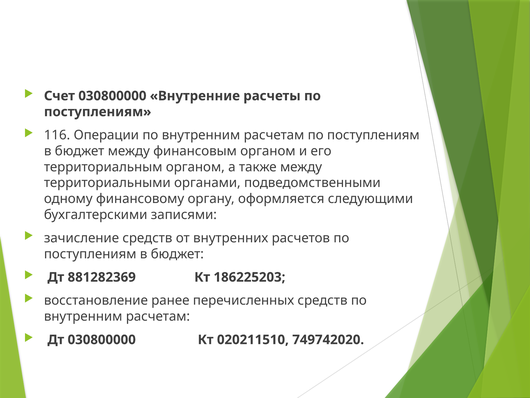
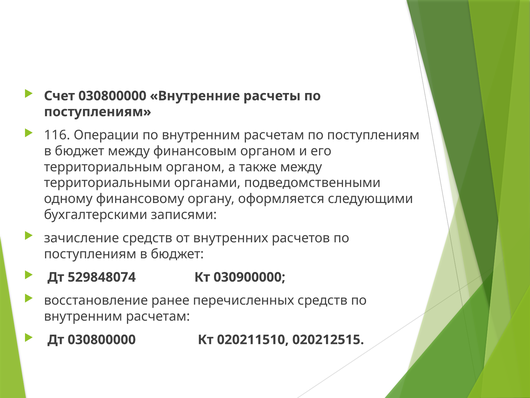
881282369: 881282369 -> 529848074
186225203: 186225203 -> 030900000
749742020: 749742020 -> 020212515
